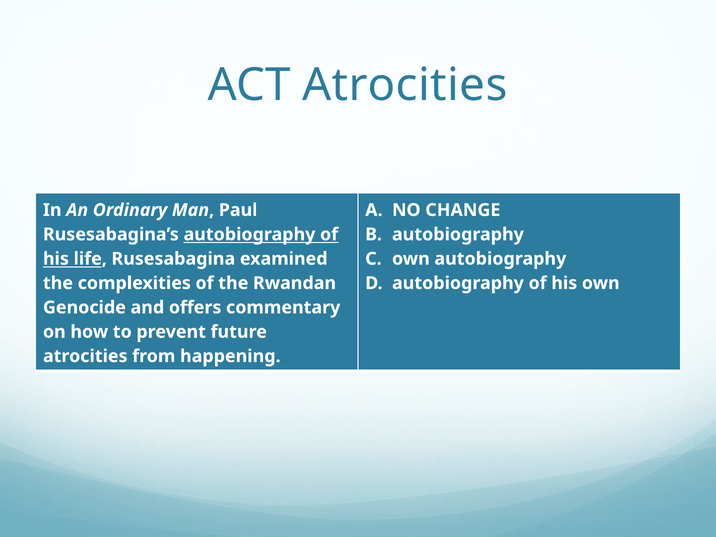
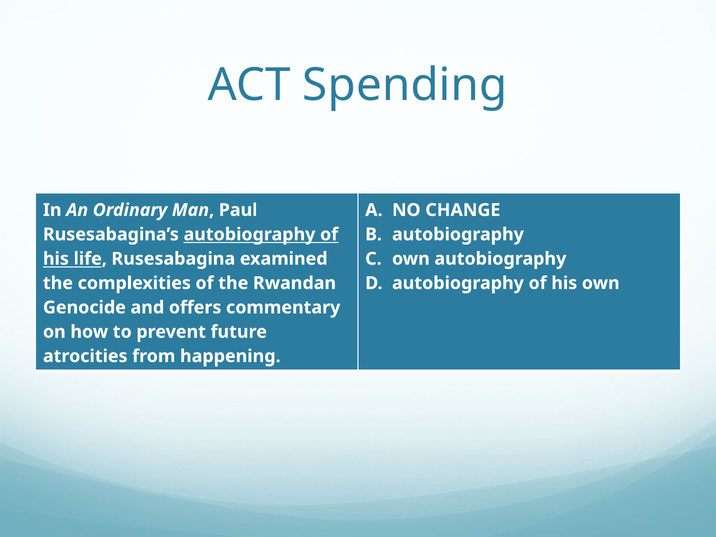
ACT Atrocities: Atrocities -> Spending
